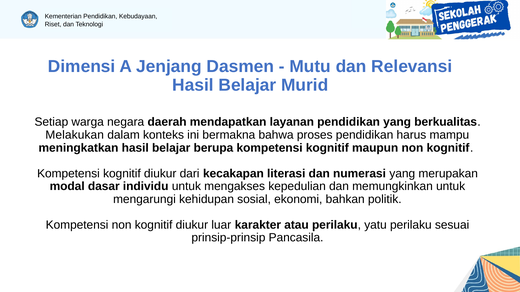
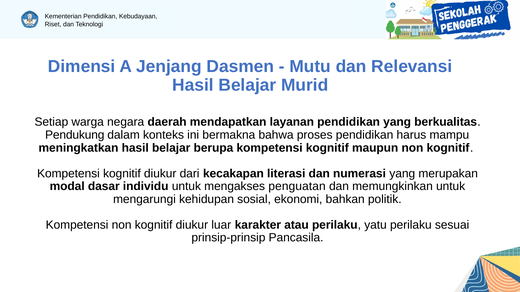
Melakukan: Melakukan -> Pendukung
kepedulian: kepedulian -> penguatan
